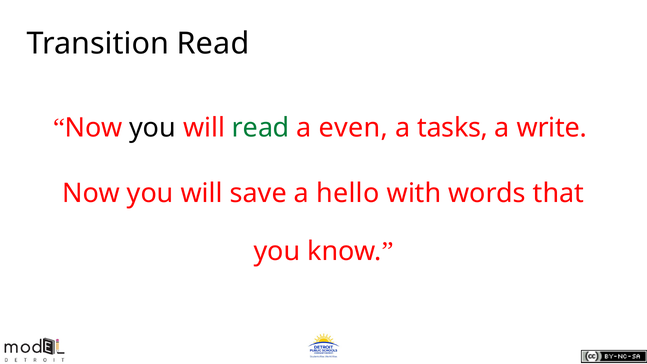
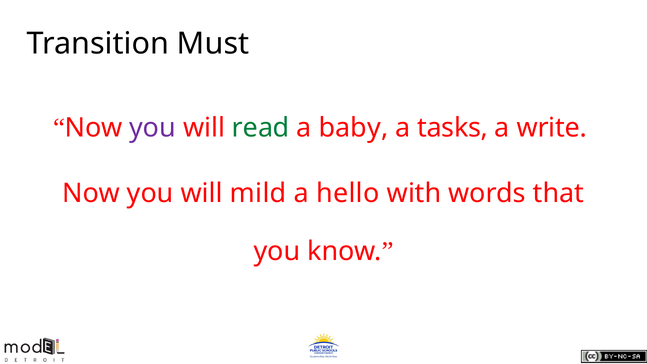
Transition Read: Read -> Must
you at (153, 128) colour: black -> purple
even: even -> baby
save: save -> mild
